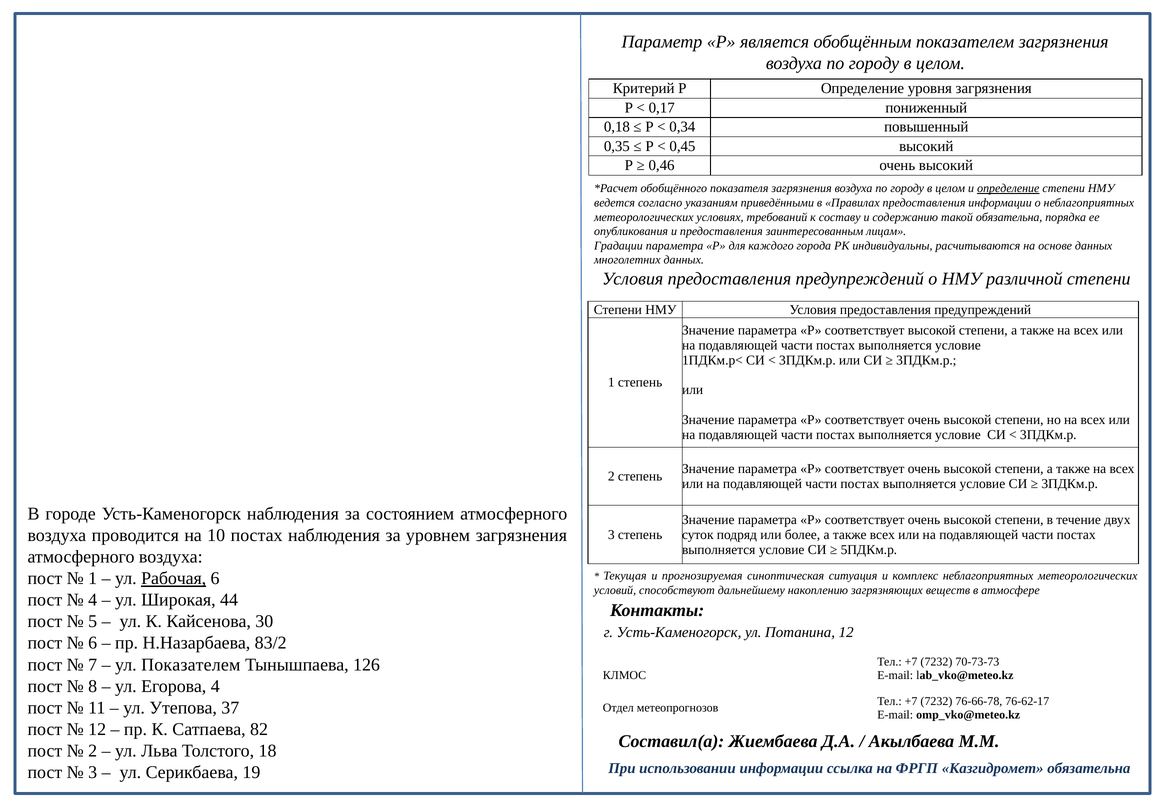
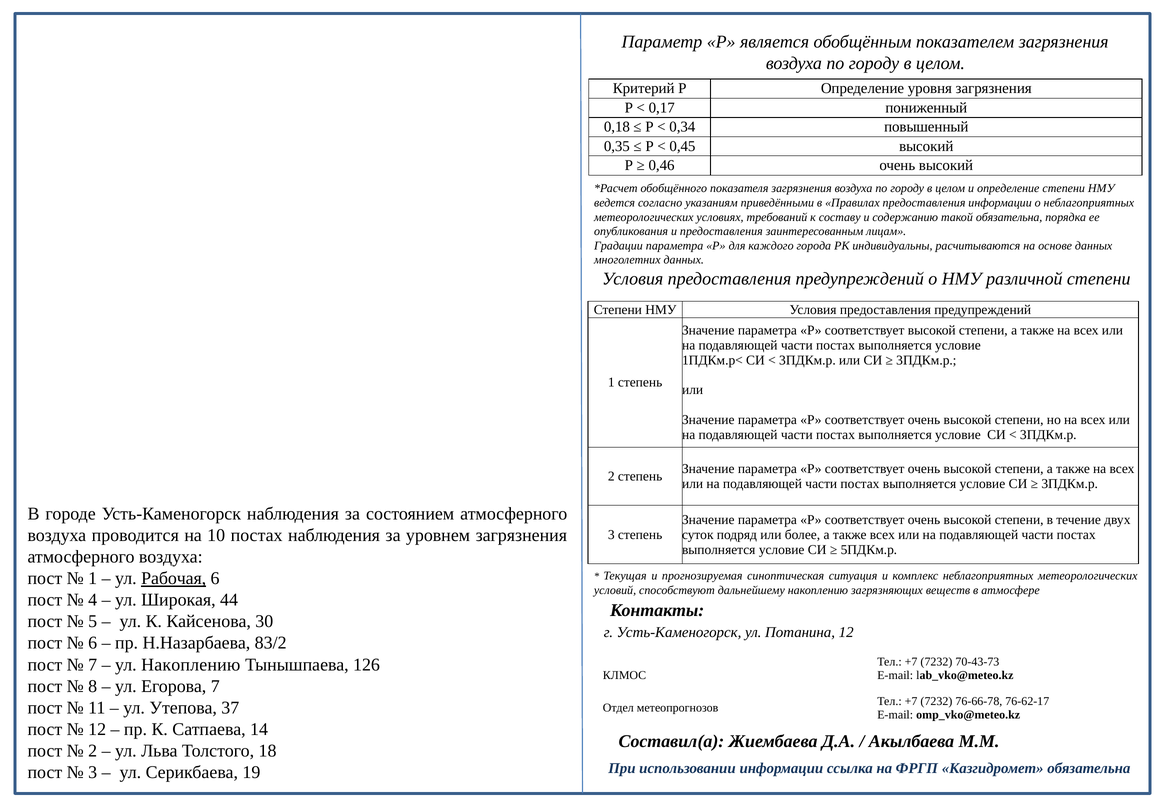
определение at (1008, 188) underline: present -> none
ул Показателем: Показателем -> Накоплению
70-73-73: 70-73-73 -> 70-43-73
Егорова 4: 4 -> 7
82: 82 -> 14
